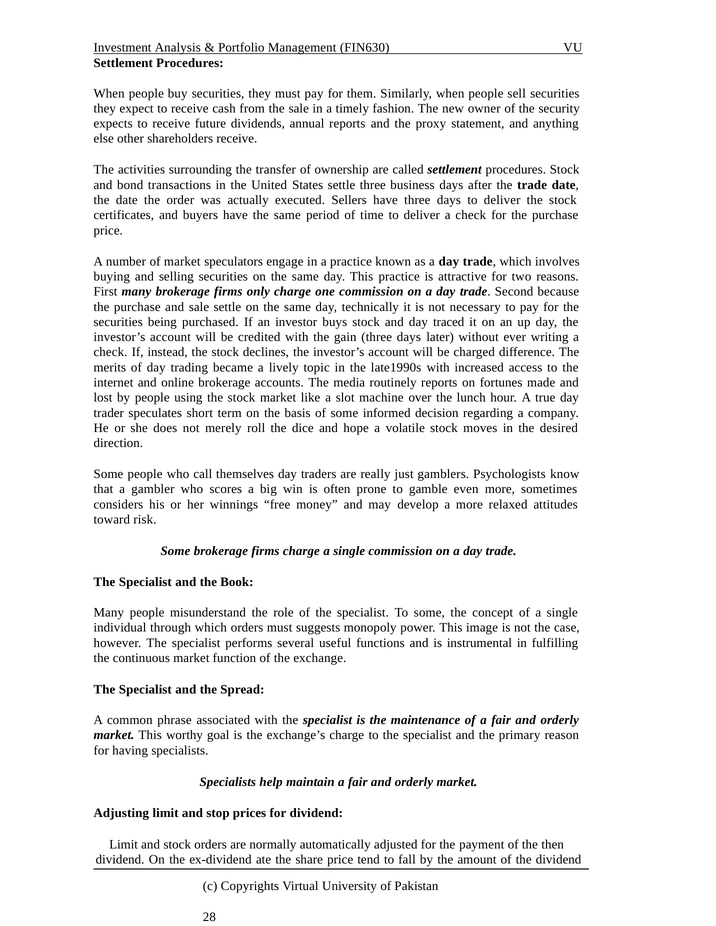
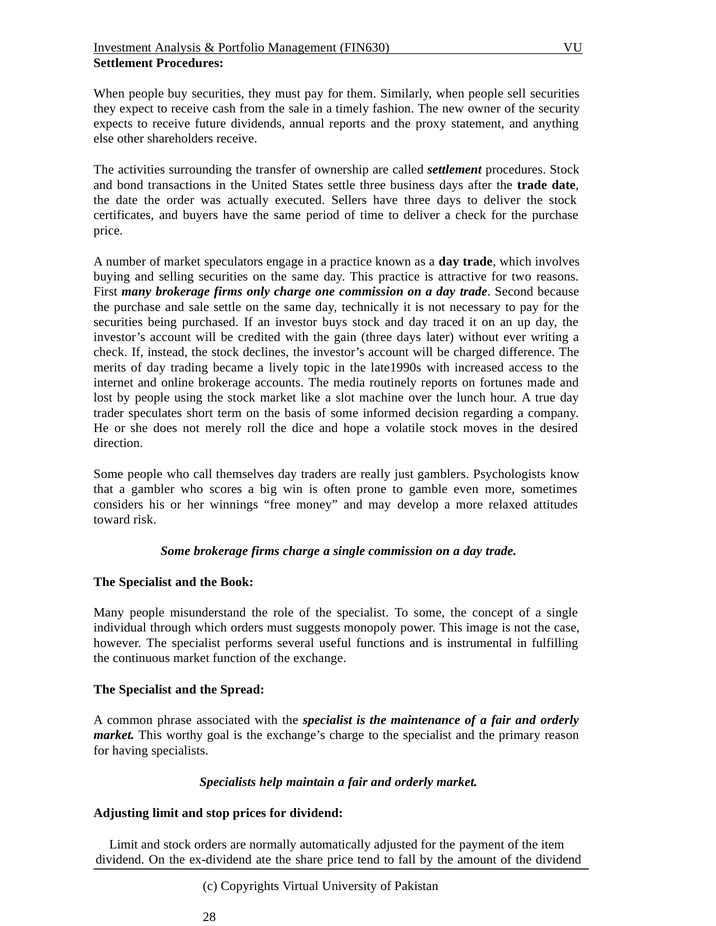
then: then -> item
